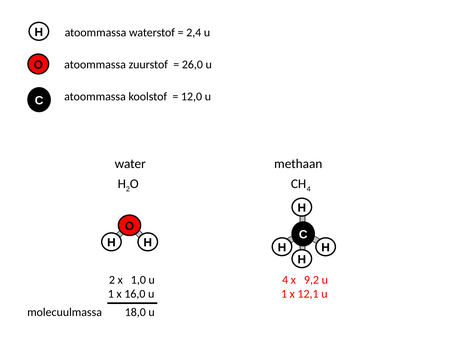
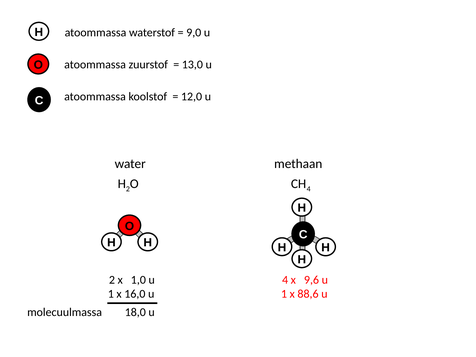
2,4: 2,4 -> 9,0
26,0: 26,0 -> 13,0
9,2: 9,2 -> 9,6
12,1: 12,1 -> 88,6
